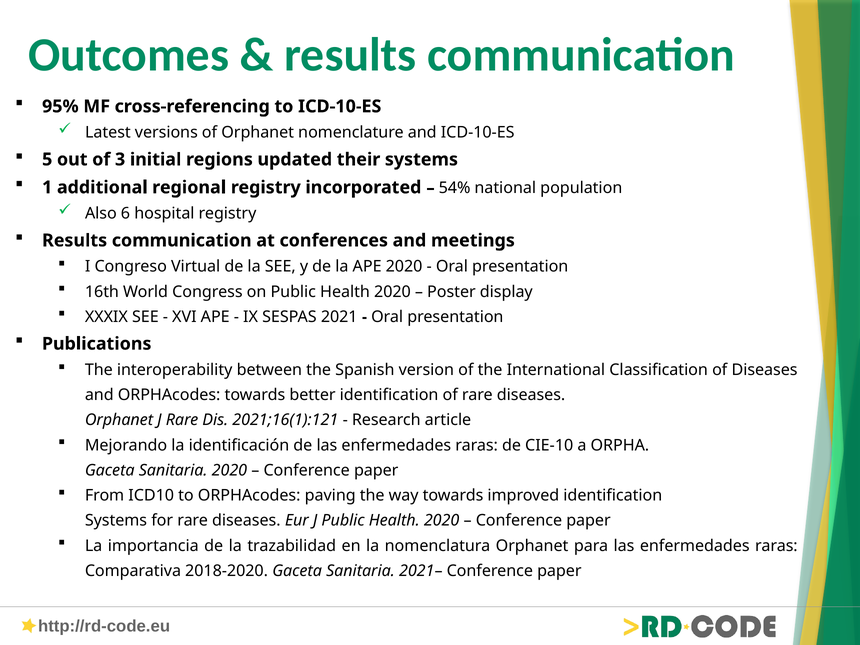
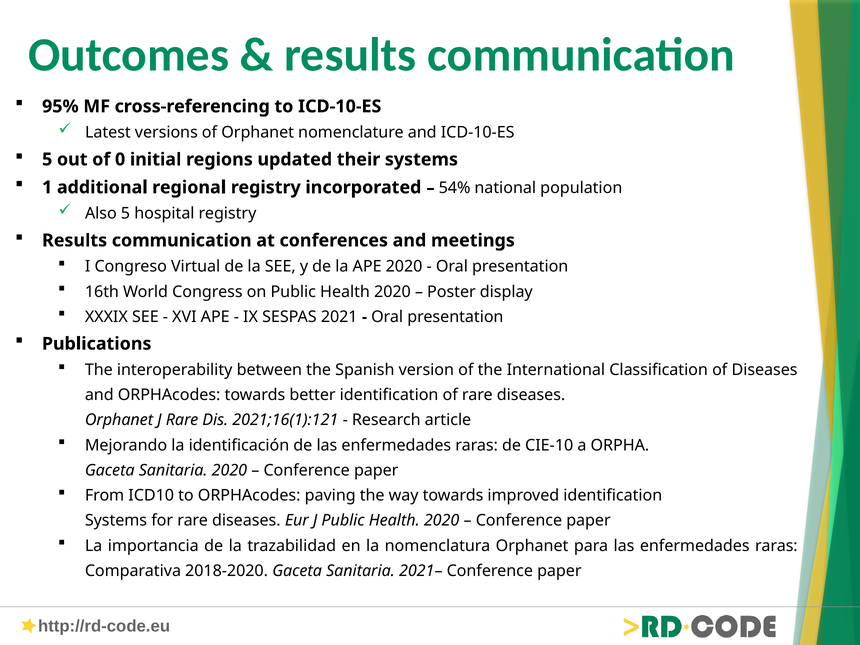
3: 3 -> 0
Also 6: 6 -> 5
